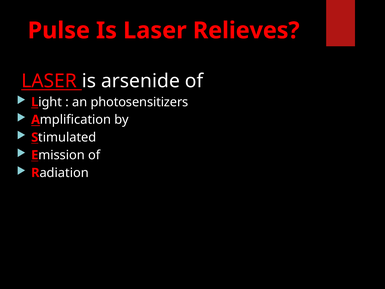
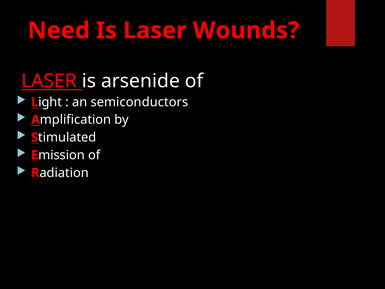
Pulse: Pulse -> Need
Relieves: Relieves -> Wounds
photosensitizers: photosensitizers -> semiconductors
